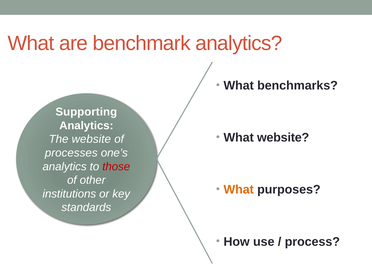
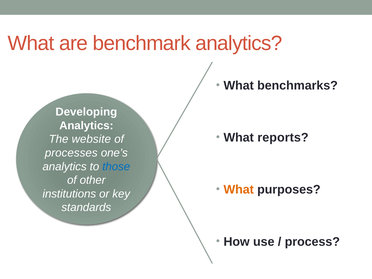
Supporting: Supporting -> Developing
What website: website -> reports
those colour: red -> blue
